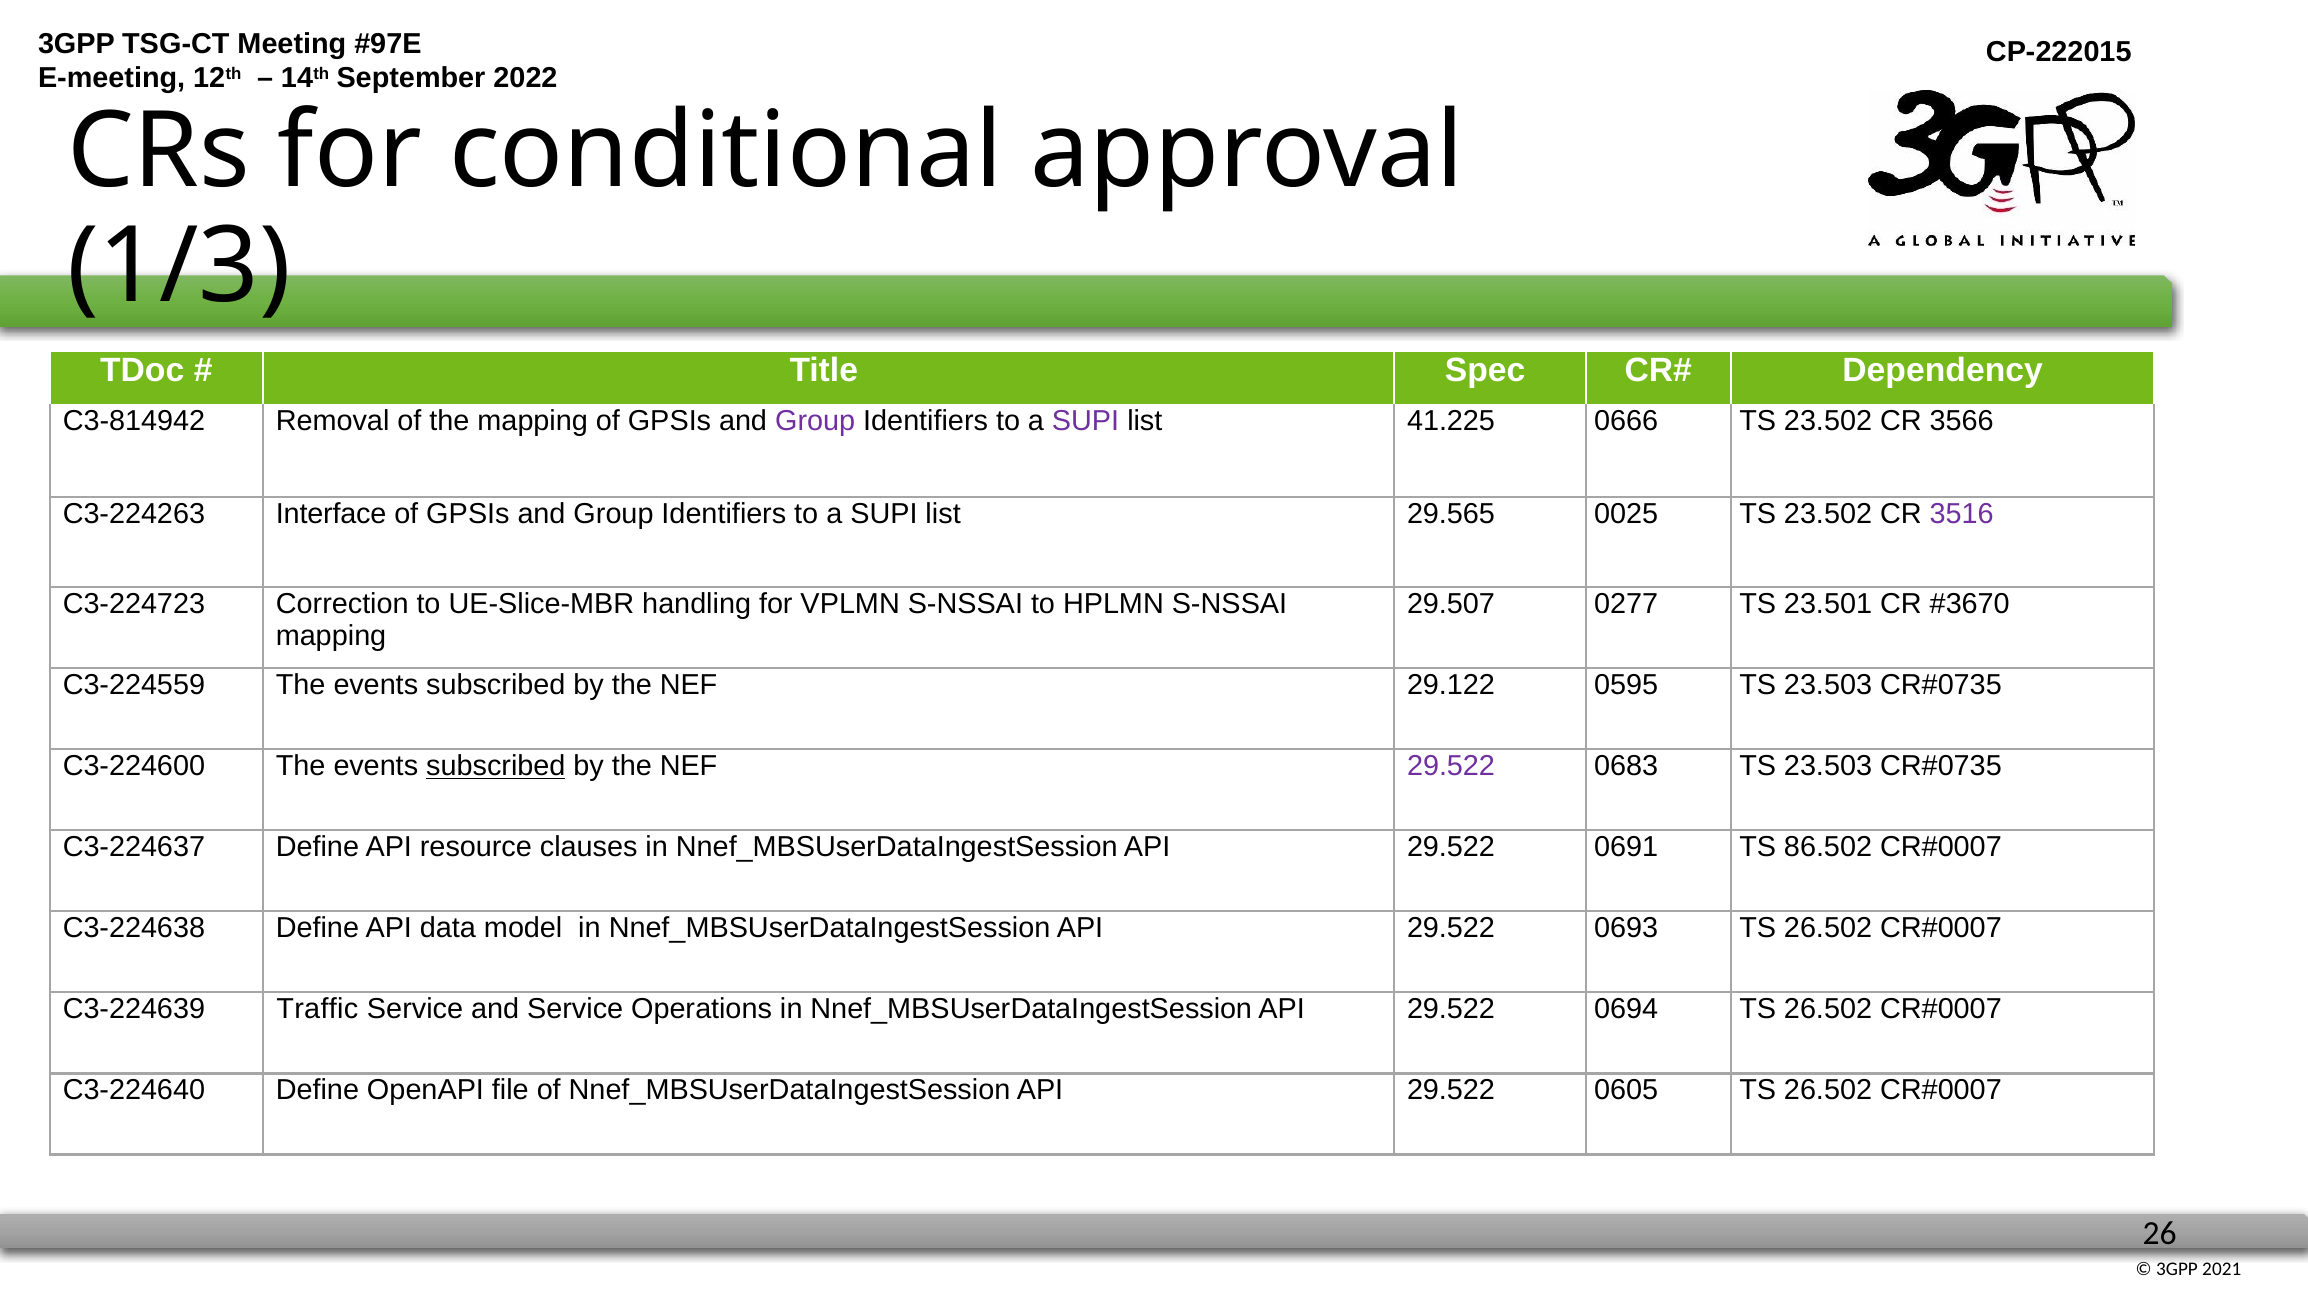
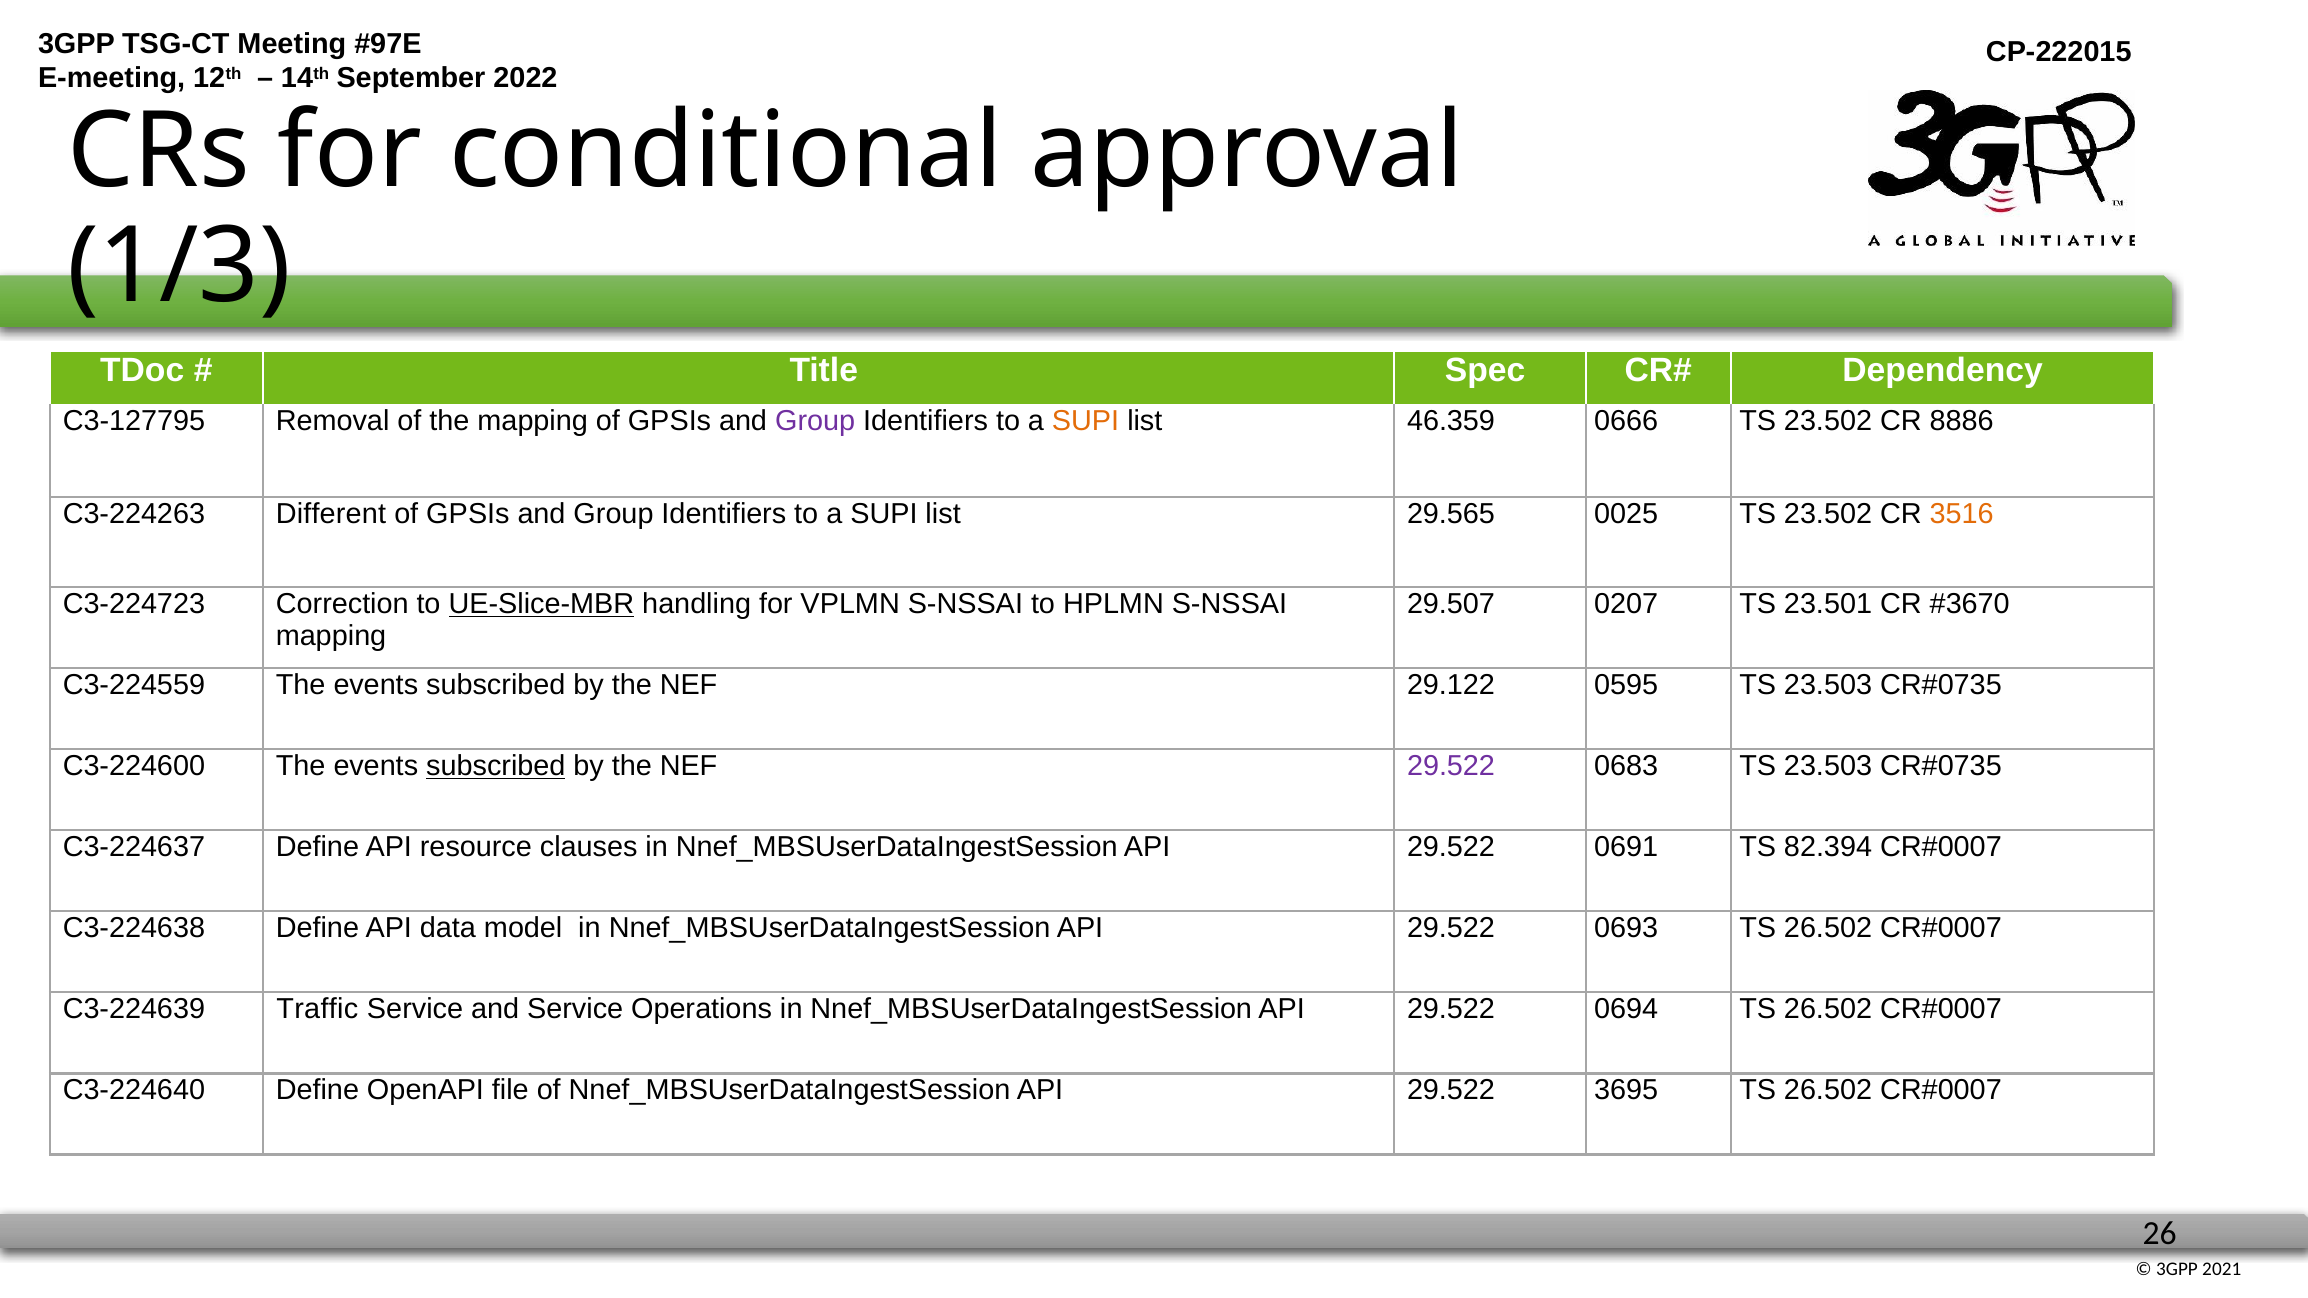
C3-814942: C3-814942 -> C3-127795
SUPI at (1085, 421) colour: purple -> orange
41.225: 41.225 -> 46.359
3566: 3566 -> 8886
Interface: Interface -> Different
3516 colour: purple -> orange
UE-Slice-MBR underline: none -> present
0277: 0277 -> 0207
86.502: 86.502 -> 82.394
0605: 0605 -> 3695
